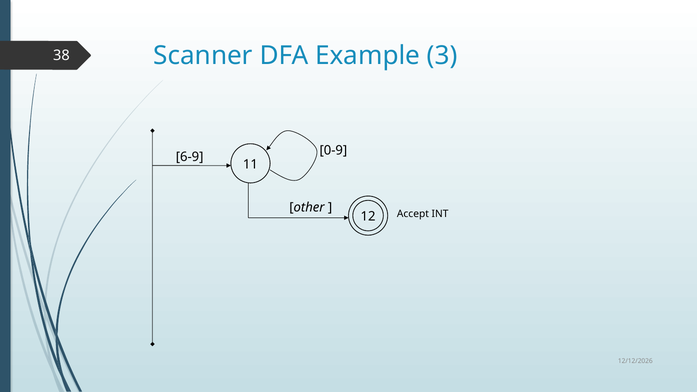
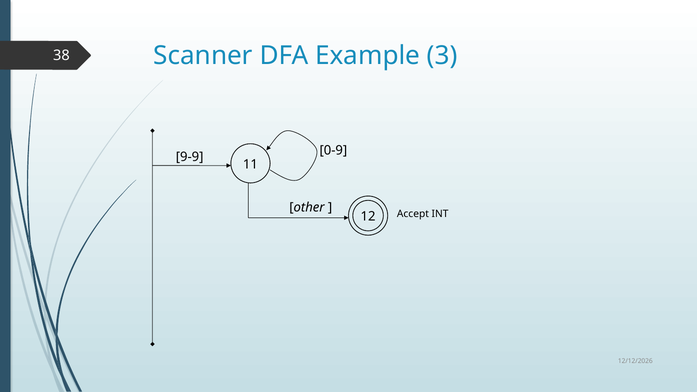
6-9: 6-9 -> 9-9
